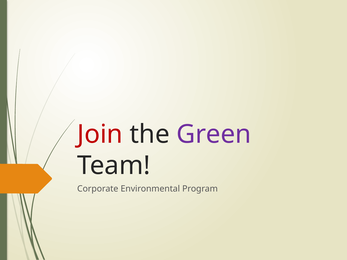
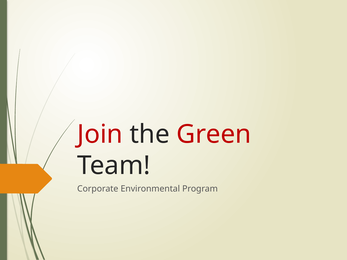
Green colour: purple -> red
